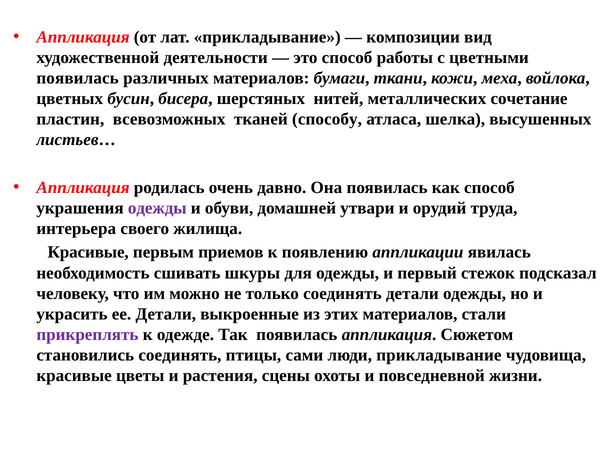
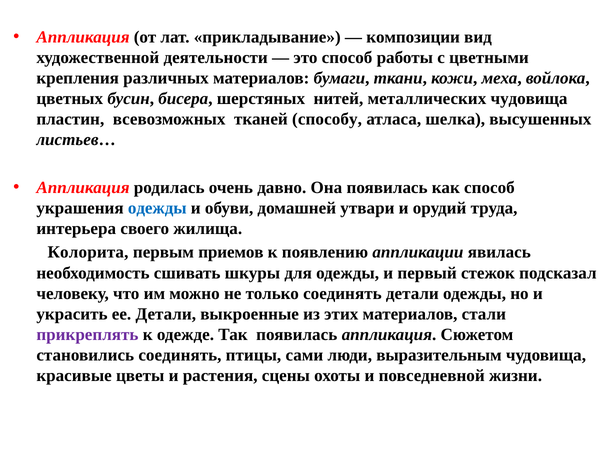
появилась at (78, 78): появилась -> крепления
металлических сочетание: сочетание -> чудовища
одежды at (157, 208) colour: purple -> blue
Красивые at (88, 252): Красивые -> Колорита
люди прикладывание: прикладывание -> выразительным
